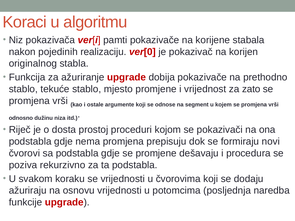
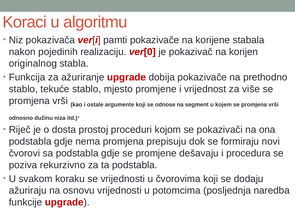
zato: zato -> više
